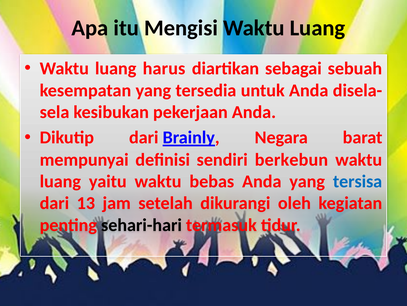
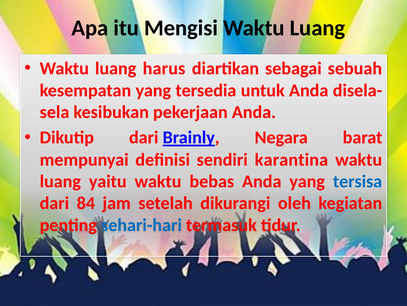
berkebun: berkebun -> karantina
13: 13 -> 84
sehari-hari colour: black -> blue
